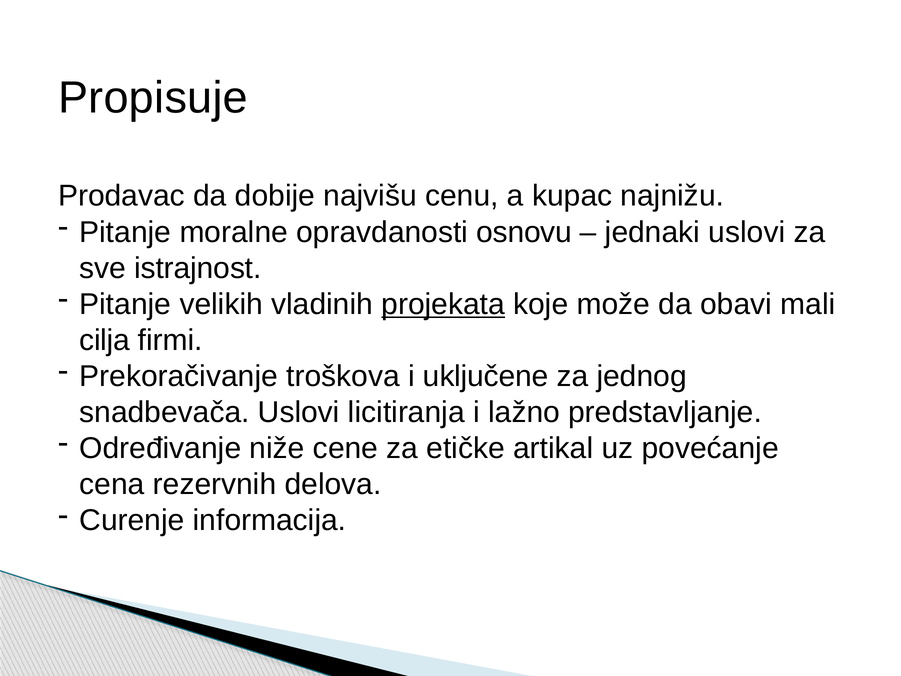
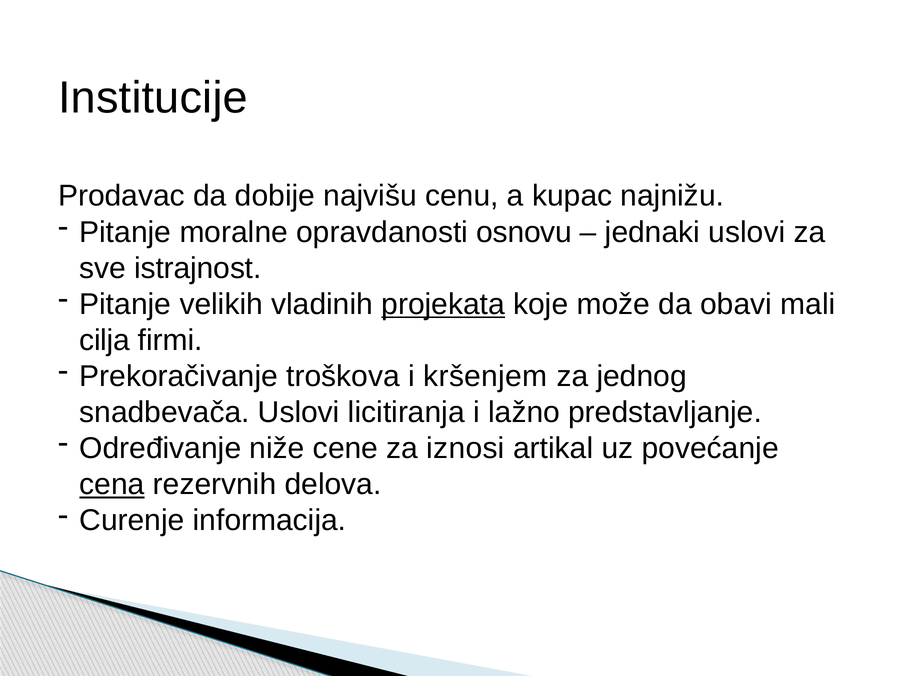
Propisuje: Propisuje -> Institucije
uključene: uključene -> kršenjem
etičke: etičke -> iznosi
cena underline: none -> present
